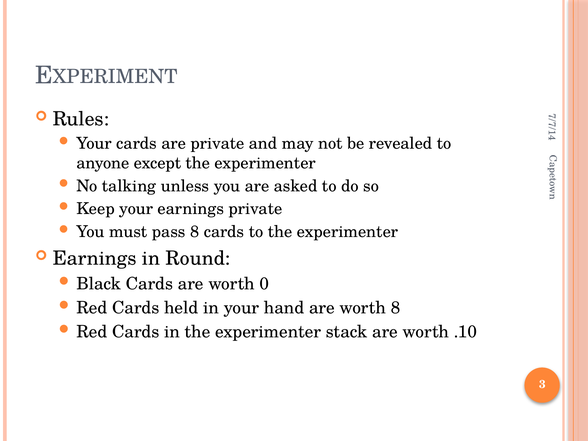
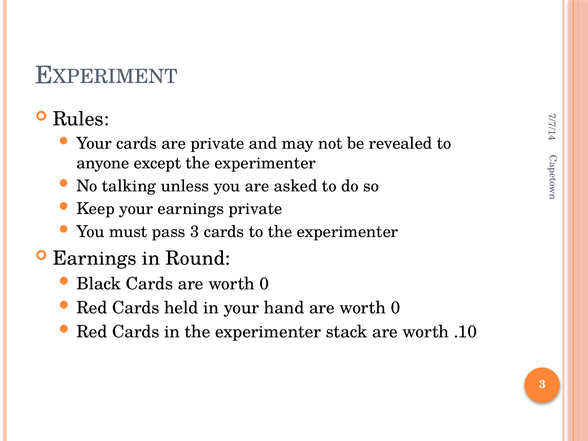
pass 8: 8 -> 3
hand are worth 8: 8 -> 0
